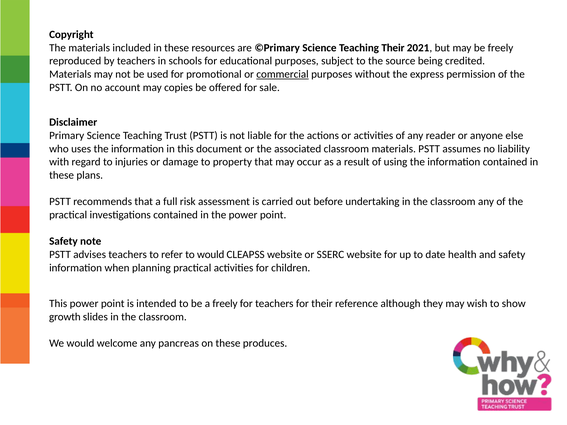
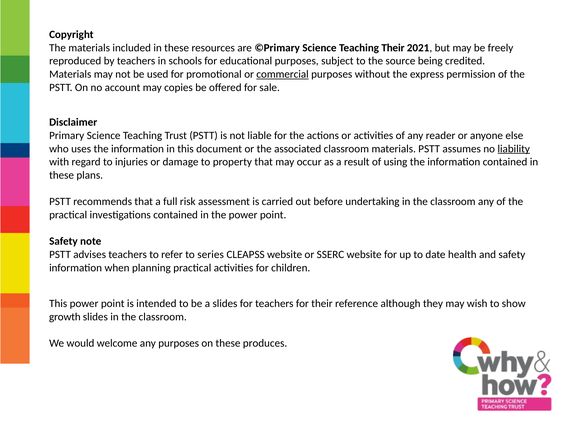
liability underline: none -> present
to would: would -> series
a freely: freely -> slides
any pancreas: pancreas -> purposes
